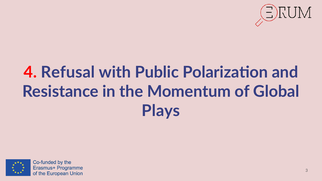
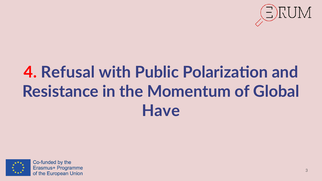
Plays: Plays -> Have
